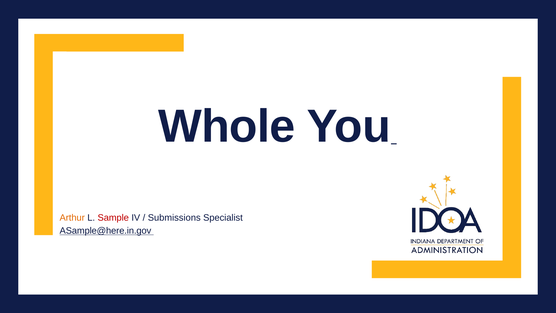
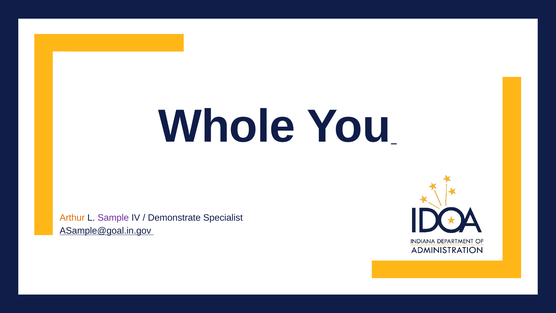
Sample colour: red -> purple
Submissions: Submissions -> Demonstrate
ASample@here.in.gov: ASample@here.in.gov -> ASample@goal.in.gov
